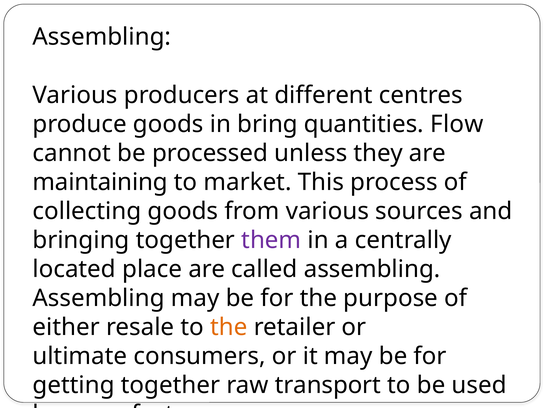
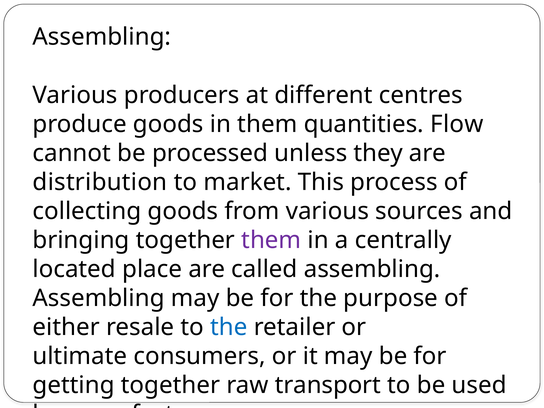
in bring: bring -> them
maintaining: maintaining -> distribution
the at (229, 327) colour: orange -> blue
